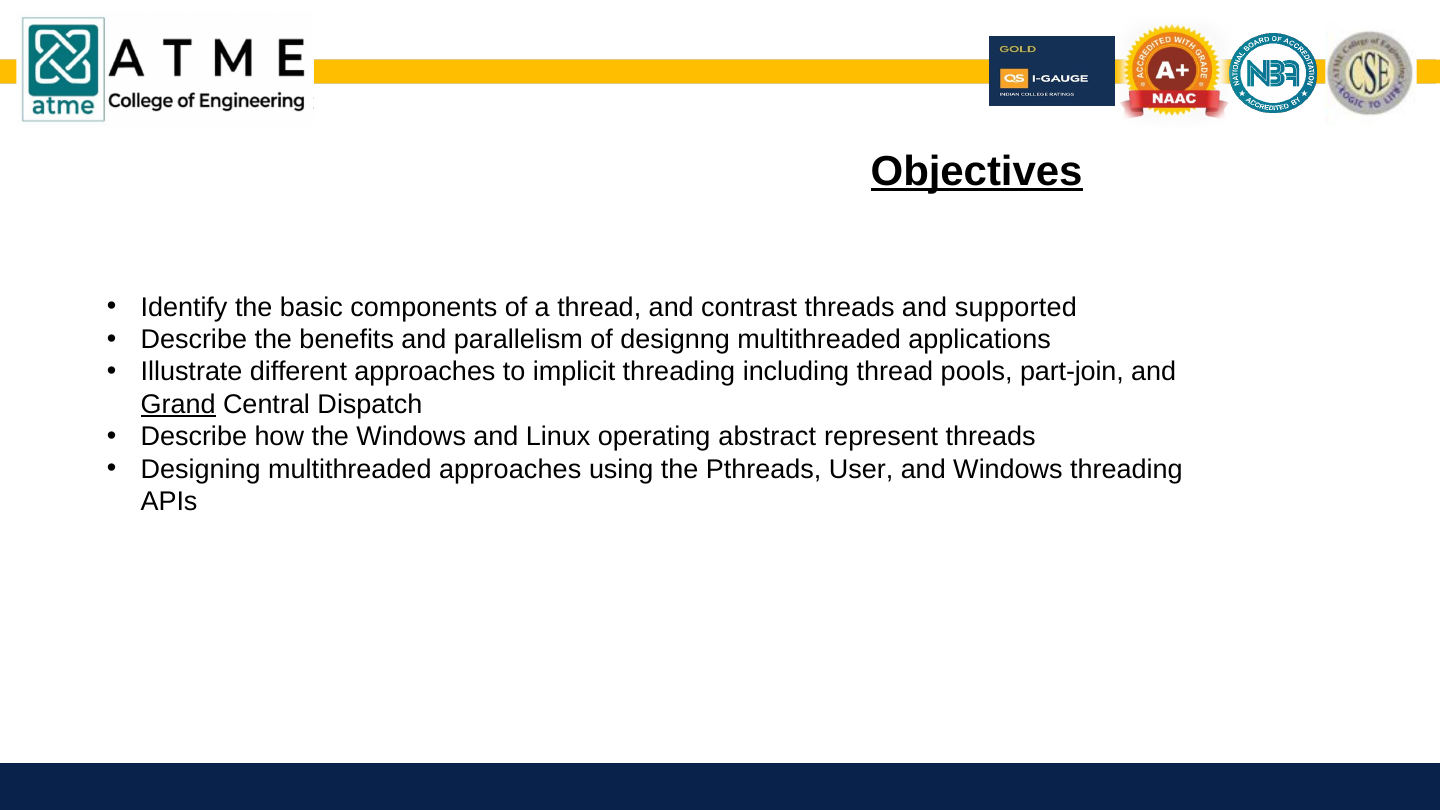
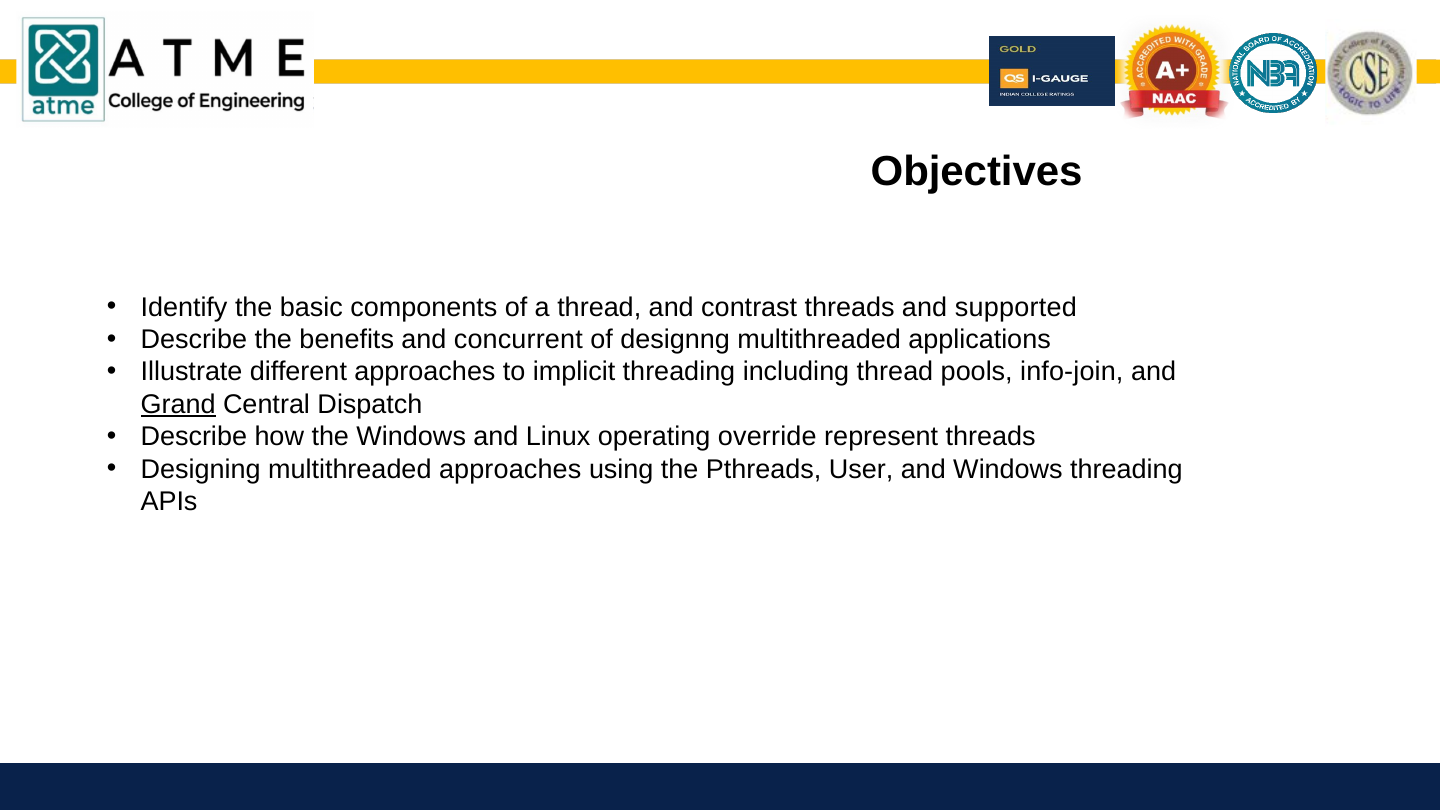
Objectives underline: present -> none
parallelism: parallelism -> concurrent
part-join: part-join -> info-join
abstract: abstract -> override
